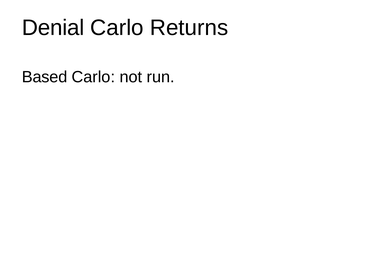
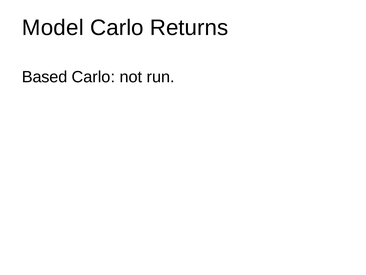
Denial: Denial -> Model
